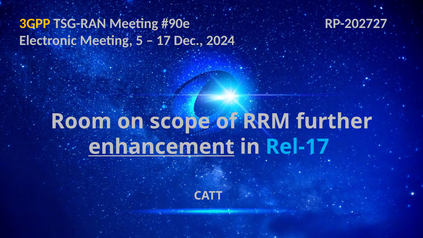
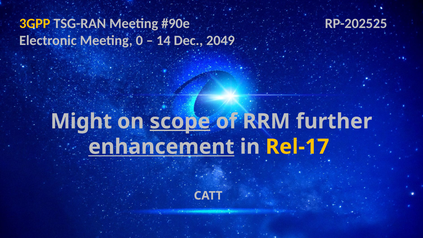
RP-202727: RP-202727 -> RP-202525
5: 5 -> 0
17: 17 -> 14
2024: 2024 -> 2049
Room: Room -> Might
scope underline: none -> present
Rel-17 colour: light blue -> yellow
